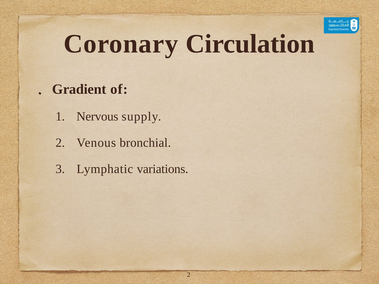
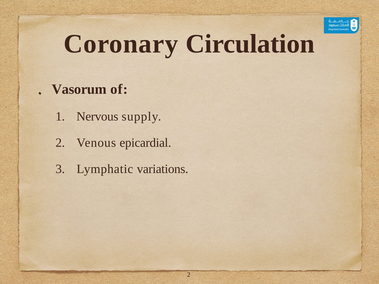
Gradient: Gradient -> Vasorum
bronchial: bronchial -> epicardial
